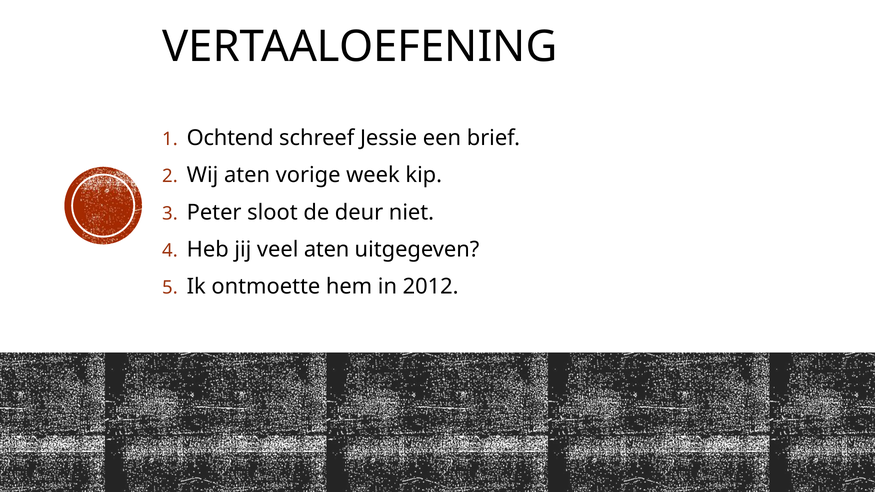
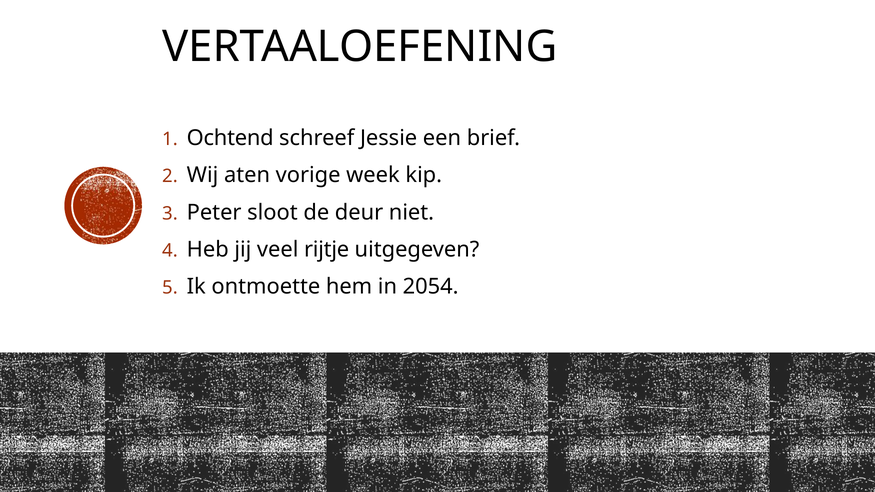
veel aten: aten -> rijtje
2012: 2012 -> 2054
